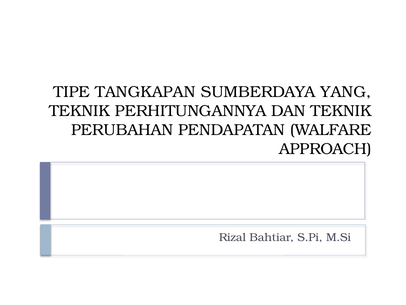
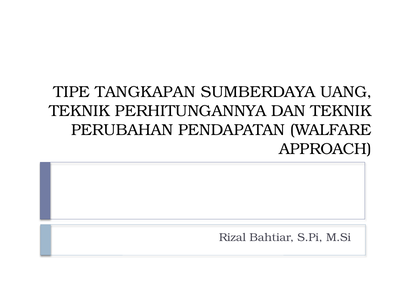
YANG: YANG -> UANG
